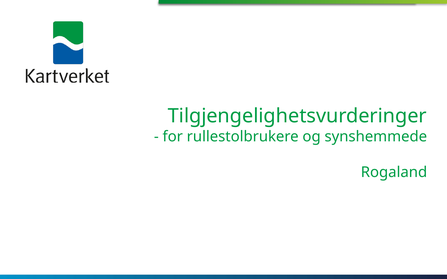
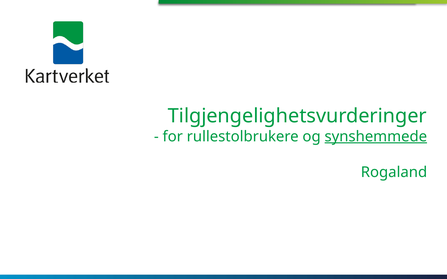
synshemmede underline: none -> present
